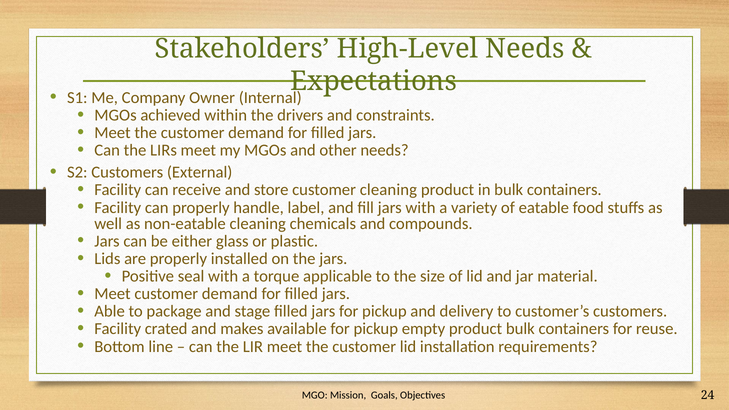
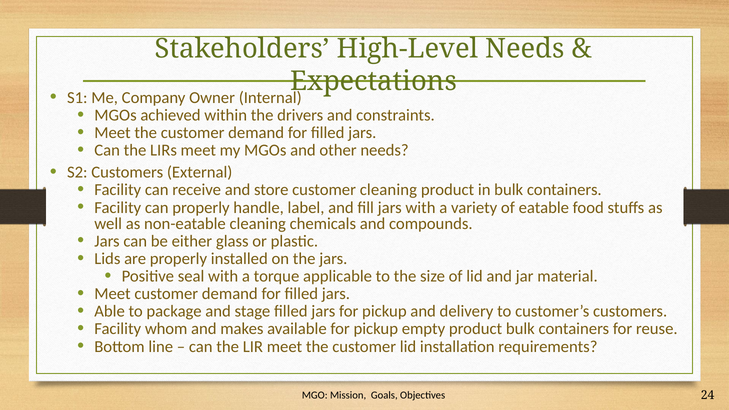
crated: crated -> whom
